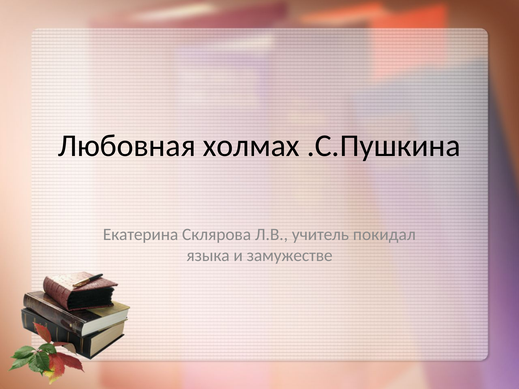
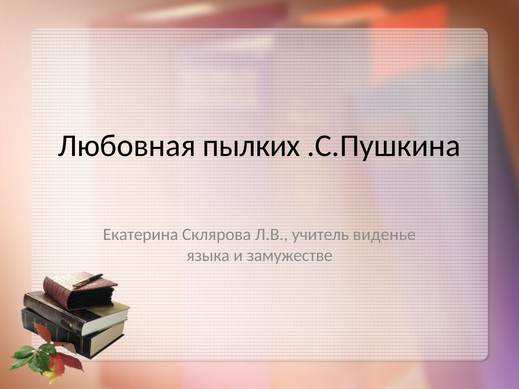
холмах: холмах -> пылких
покидал: покидал -> виденье
